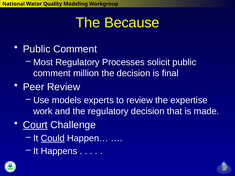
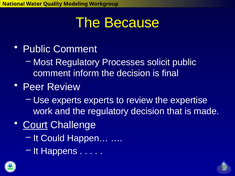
million: million -> inform
Use models: models -> experts
Could underline: present -> none
